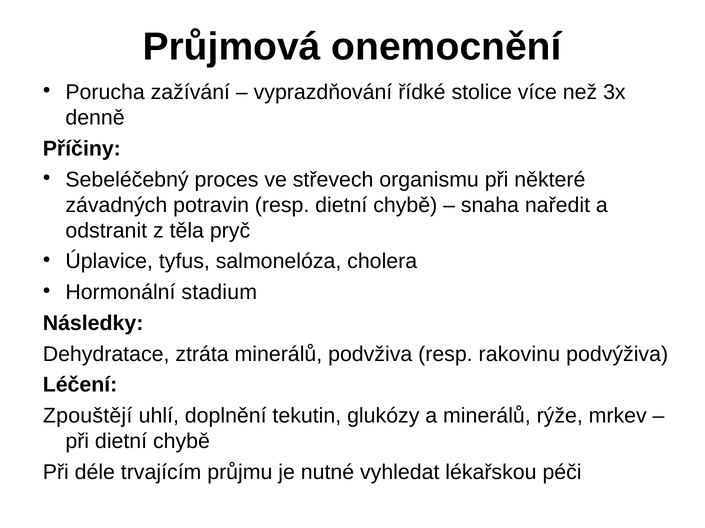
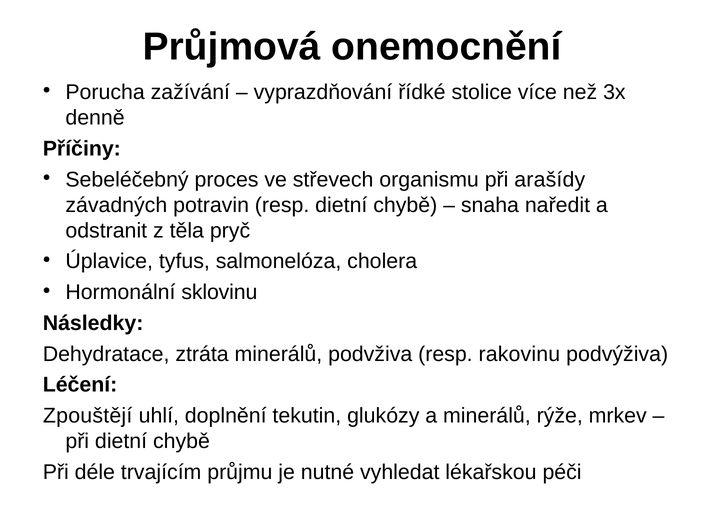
některé: některé -> arašídy
stadium: stadium -> sklovinu
